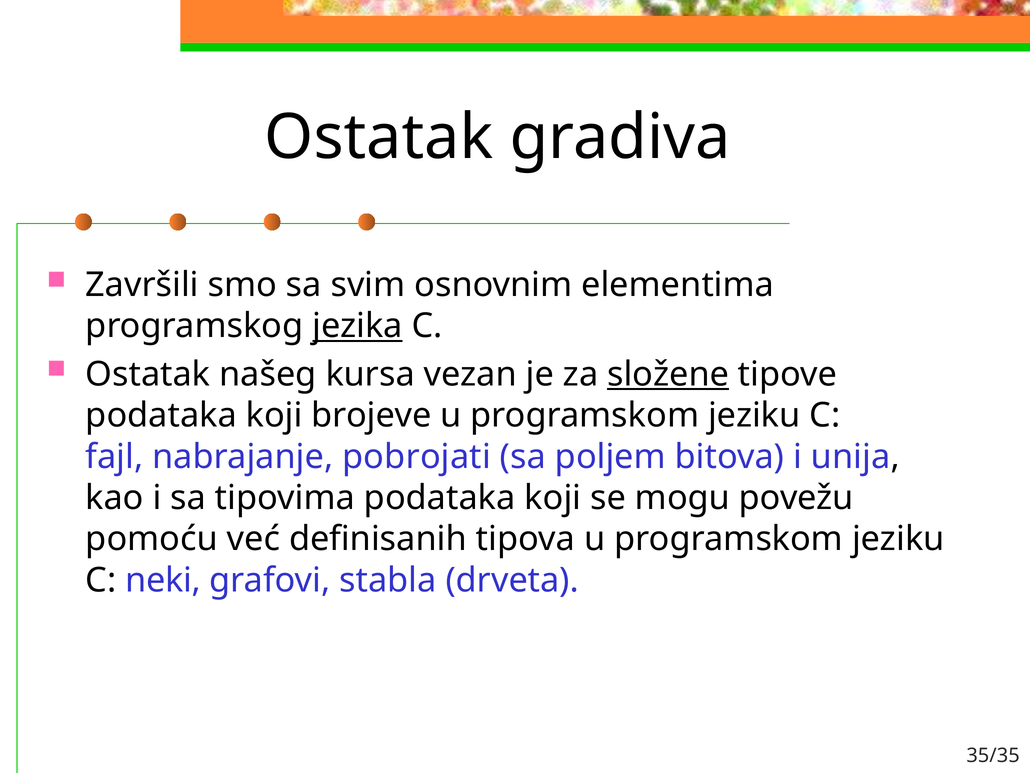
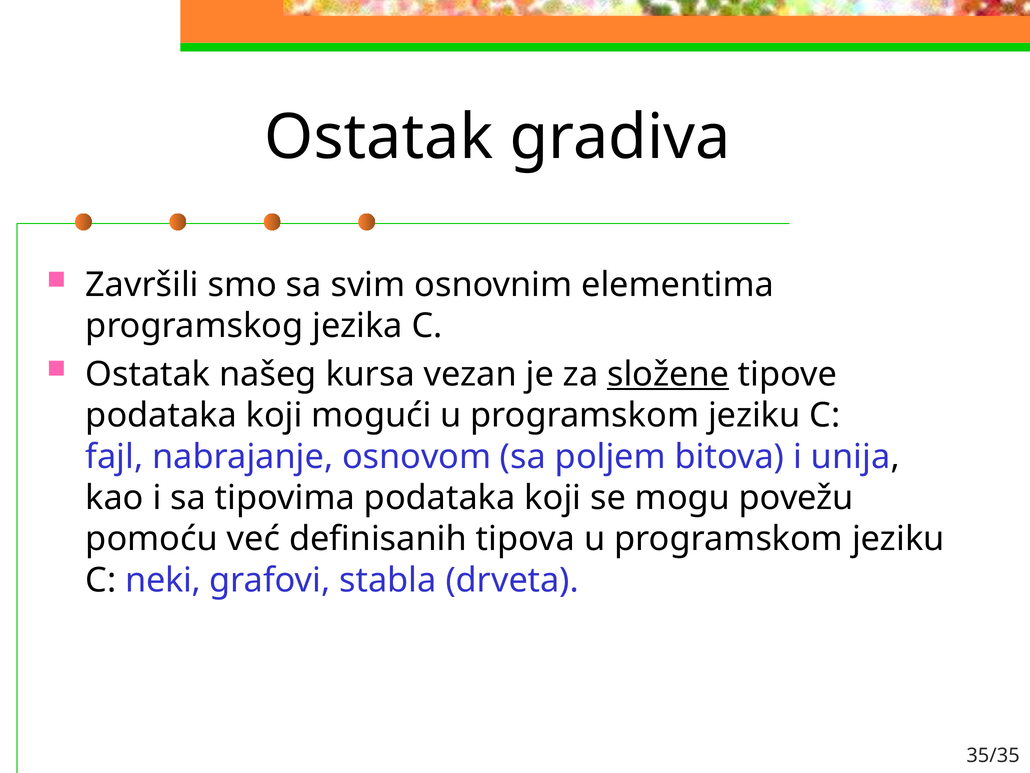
jezika underline: present -> none
brojeve: brojeve -> mogući
pobrojati: pobrojati -> osnovom
